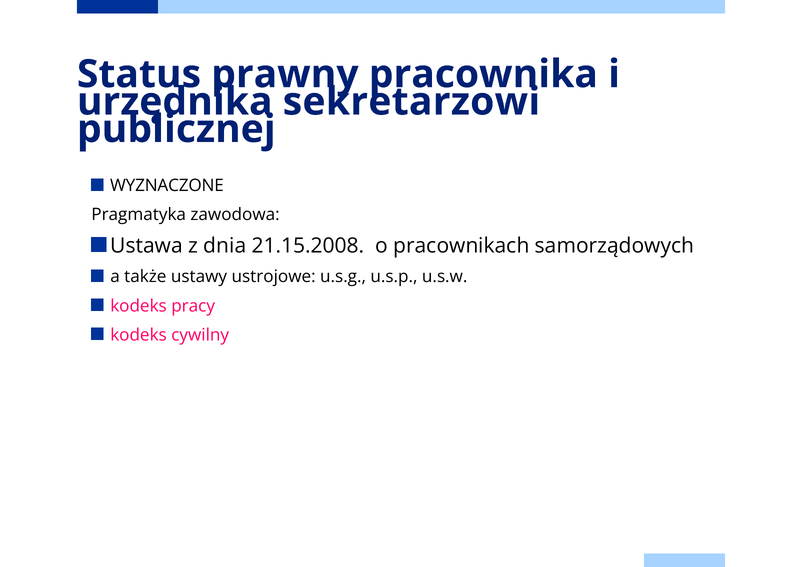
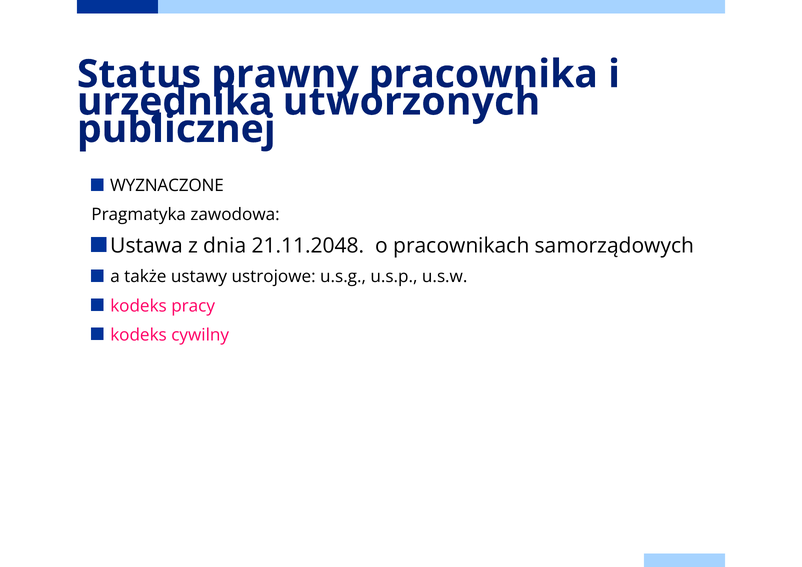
sekretarzowi: sekretarzowi -> utworzonych
21.15.2008: 21.15.2008 -> 21.11.2048
